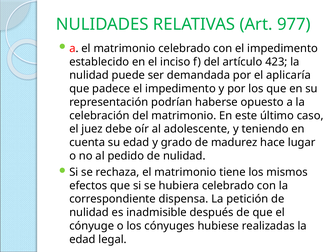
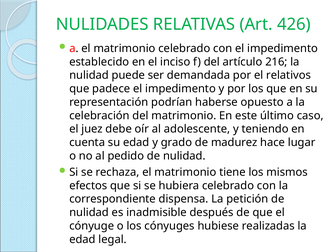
977: 977 -> 426
423: 423 -> 216
aplicaría: aplicaría -> relativos
